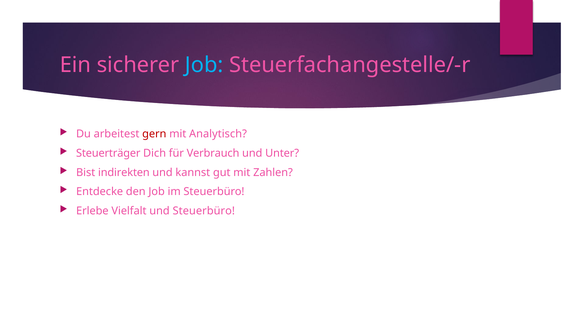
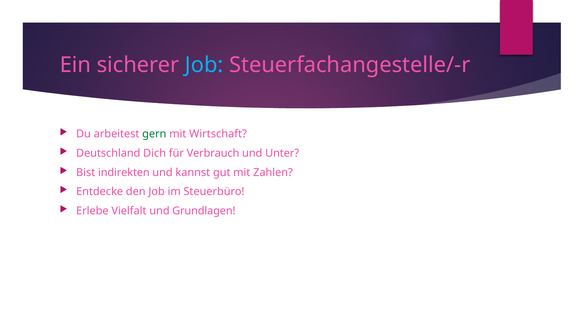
gern colour: red -> green
Analytisch: Analytisch -> Wirtschaft
Steuerträger: Steuerträger -> Deutschland
und Steuerbüro: Steuerbüro -> Grundlagen
